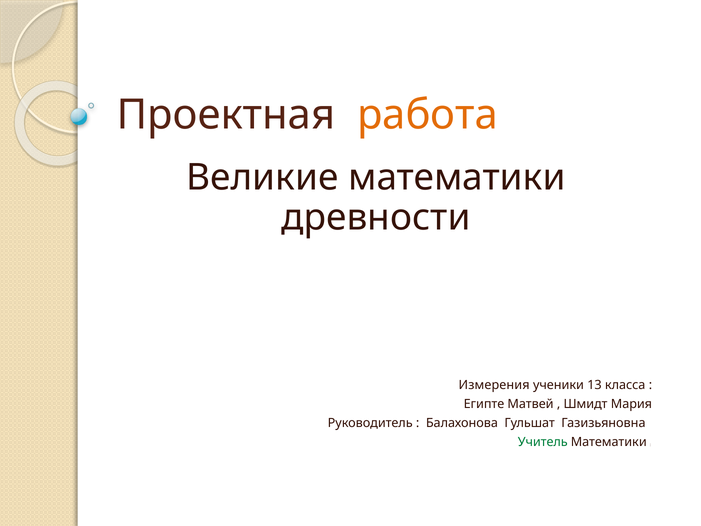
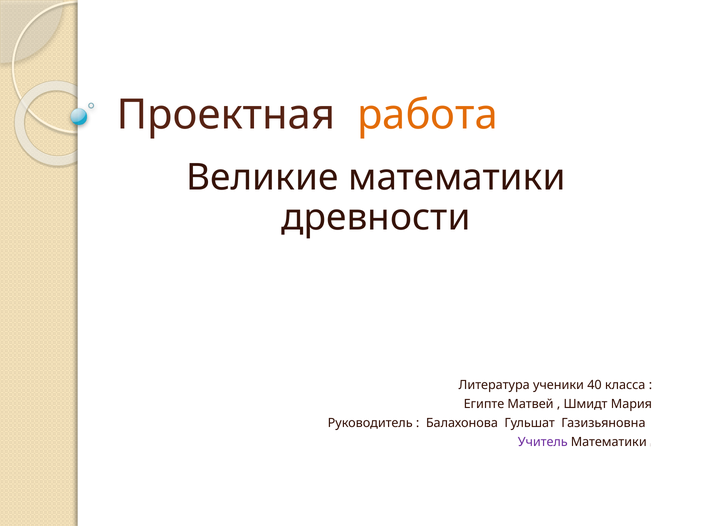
Измерения: Измерения -> Литература
13: 13 -> 40
Учитель colour: green -> purple
